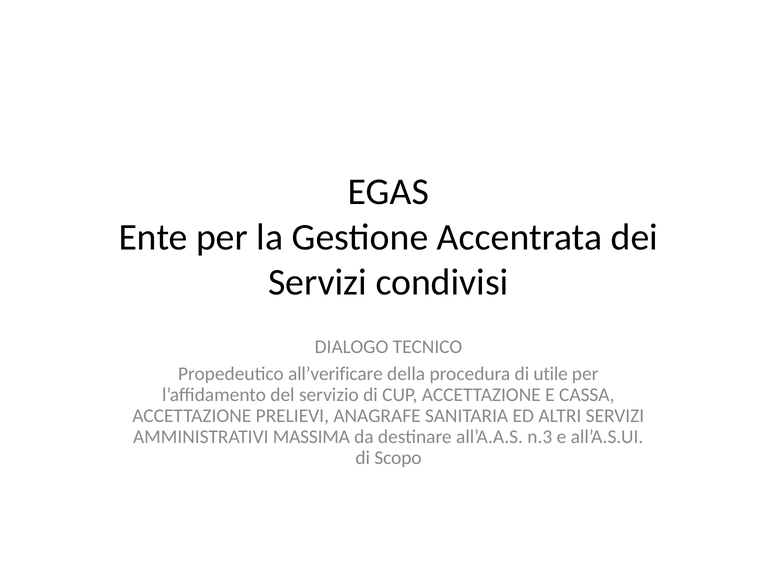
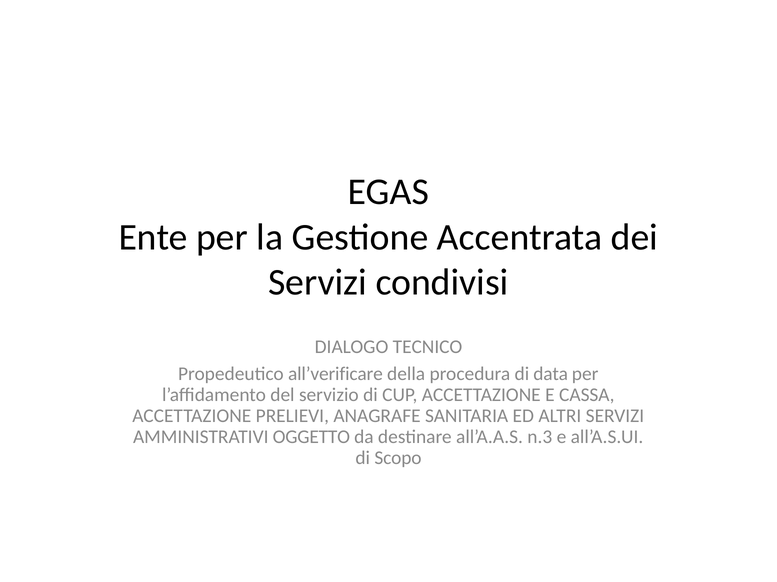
utile: utile -> data
MASSIMA: MASSIMA -> OGGETTO
